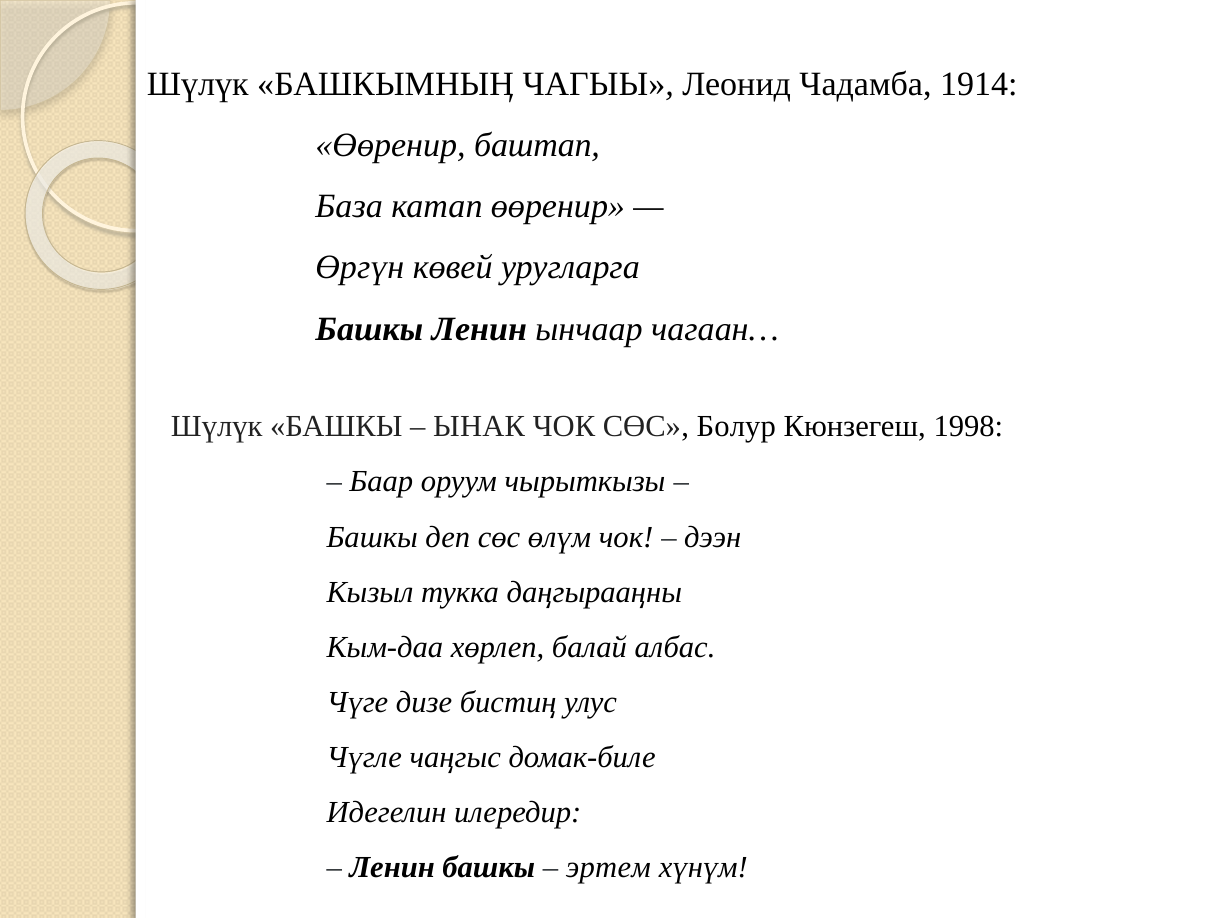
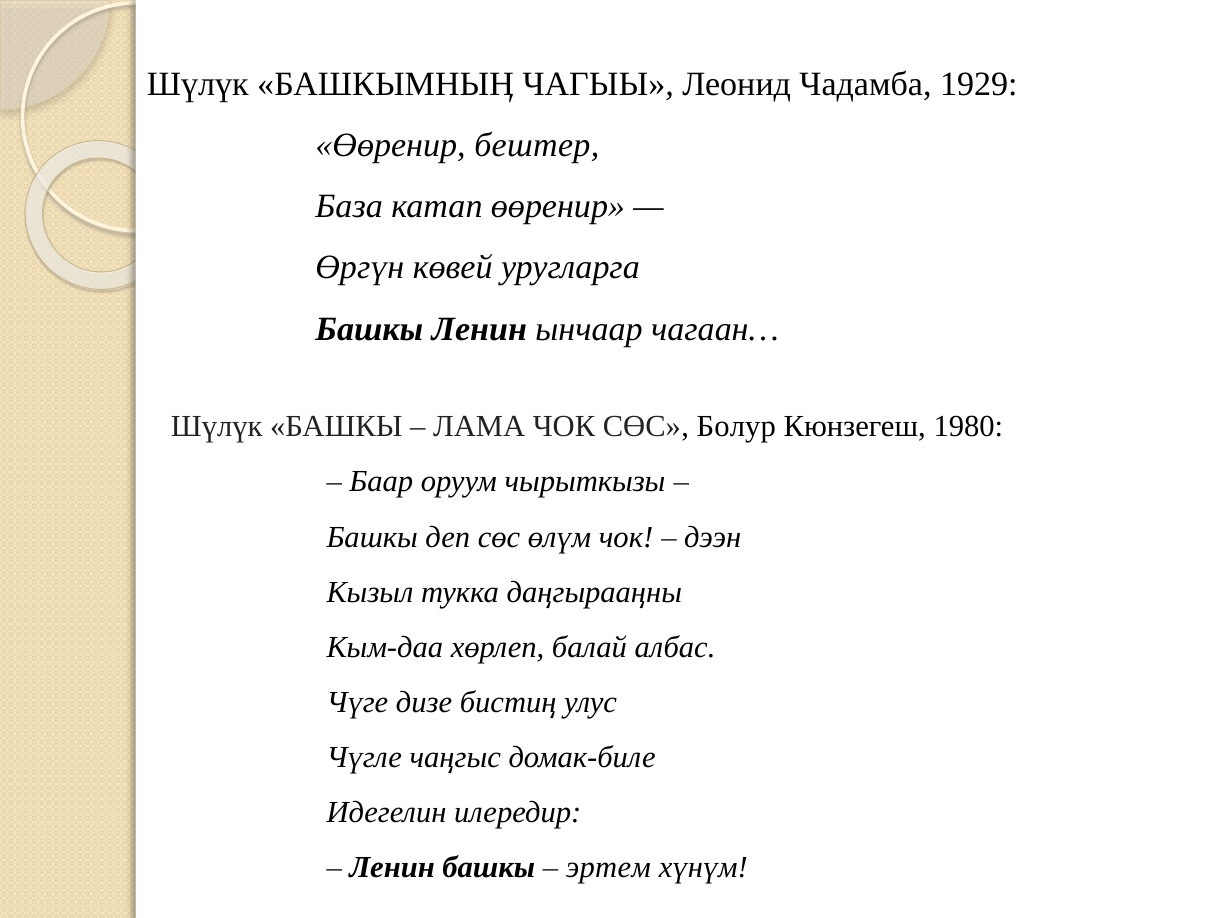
1914: 1914 -> 1929
баштап: баштап -> бештер
ЫНАК: ЫНАК -> ЛАМА
1998: 1998 -> 1980
